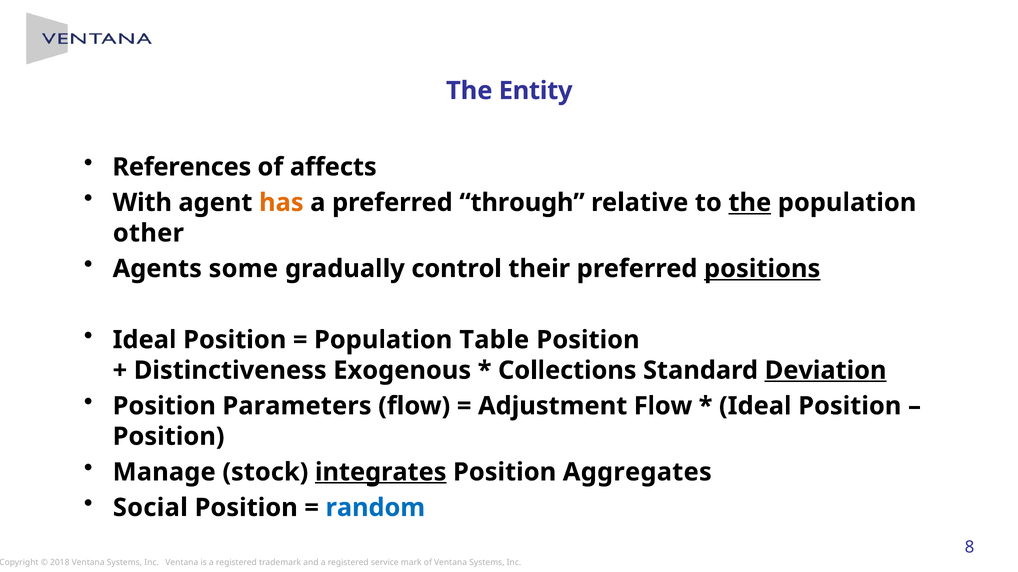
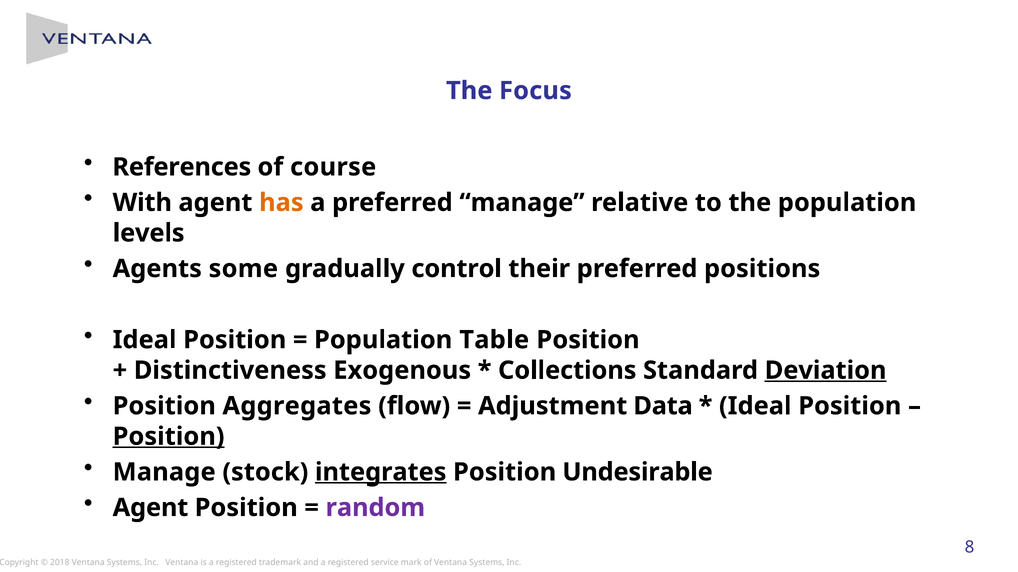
Entity: Entity -> Focus
affects: affects -> course
preferred through: through -> manage
the at (750, 203) underline: present -> none
other: other -> levels
positions underline: present -> none
Parameters: Parameters -> Aggregates
Adjustment Flow: Flow -> Data
Position at (169, 437) underline: none -> present
Aggregates: Aggregates -> Undesirable
Social at (150, 508): Social -> Agent
random colour: blue -> purple
